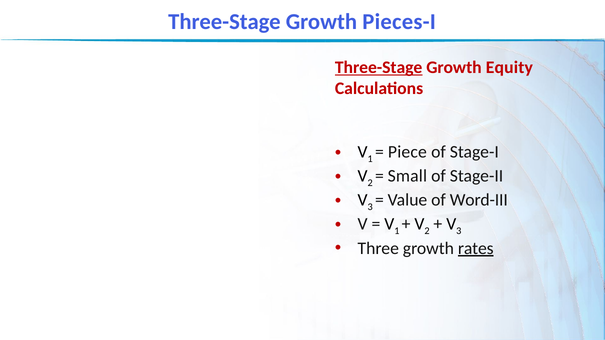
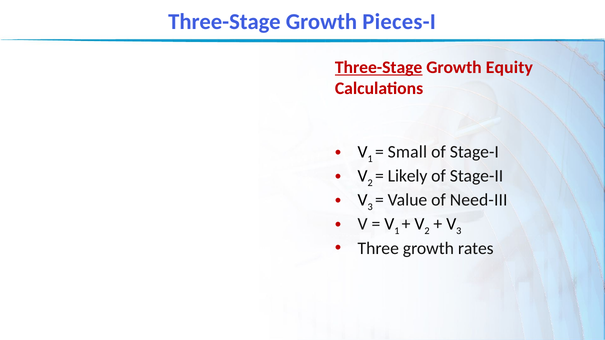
Piece: Piece -> Small
Small: Small -> Likely
Word-III: Word-III -> Need-III
rates underline: present -> none
